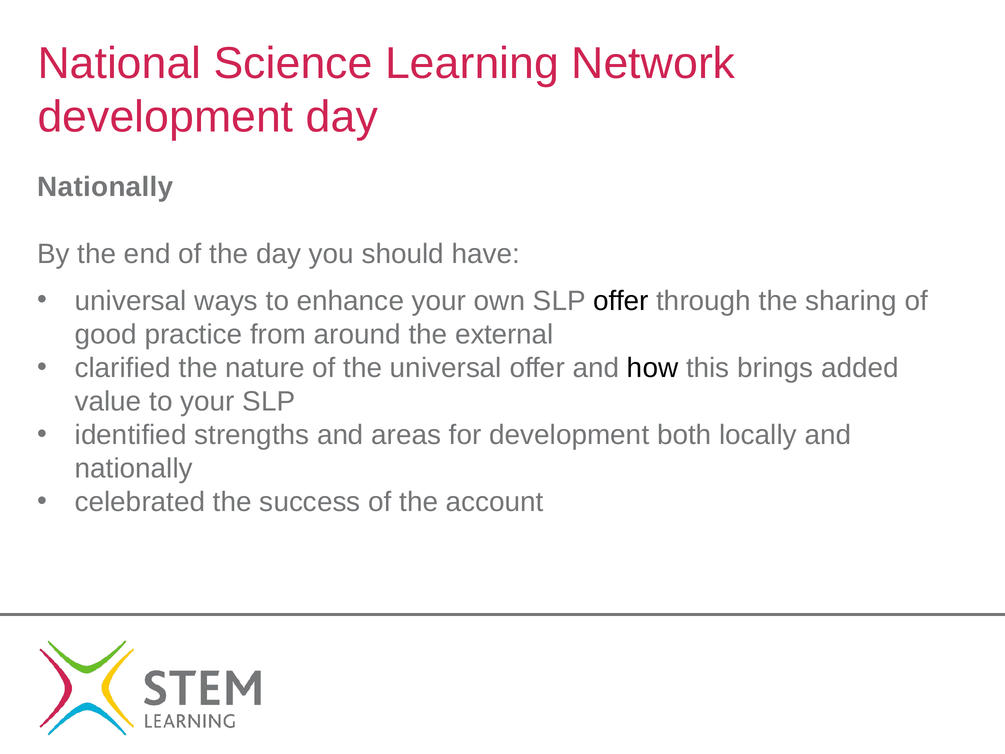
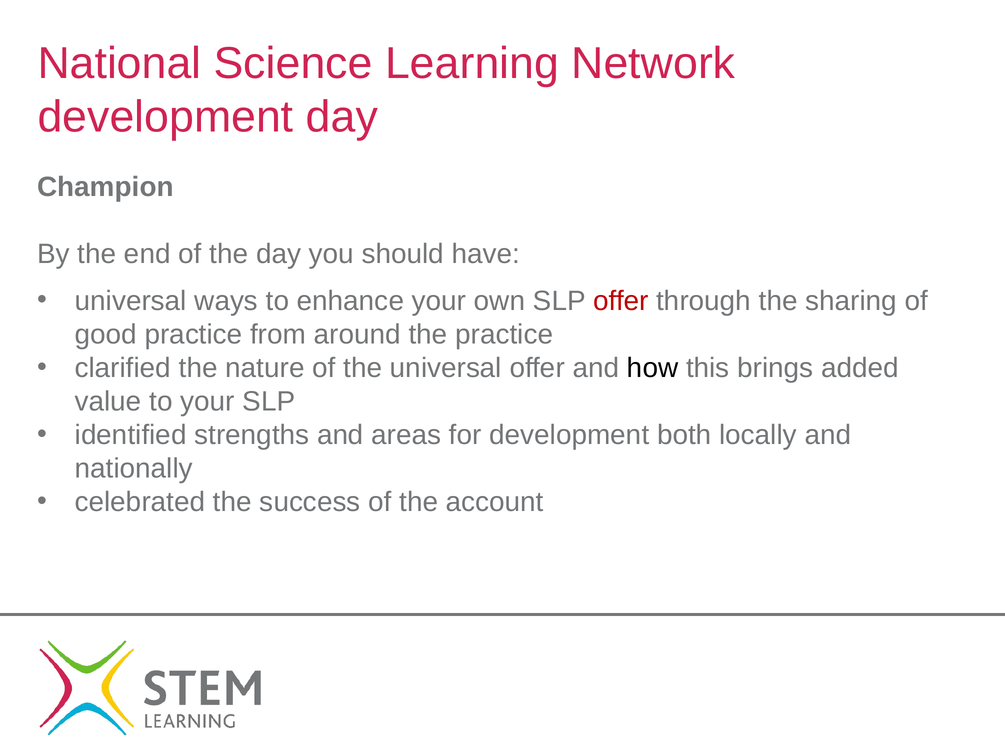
Nationally at (105, 187): Nationally -> Champion
offer at (621, 301) colour: black -> red
the external: external -> practice
